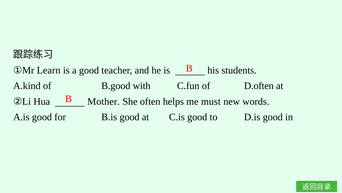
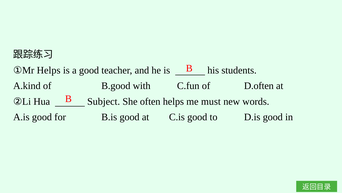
①Mr Learn: Learn -> Helps
Mother: Mother -> Subject
